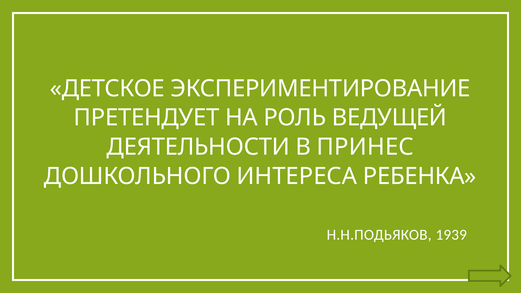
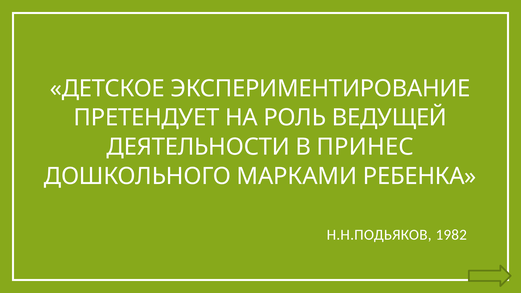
ИНТЕРЕСА: ИНТЕРЕСА -> МАРКАМИ
1939: 1939 -> 1982
